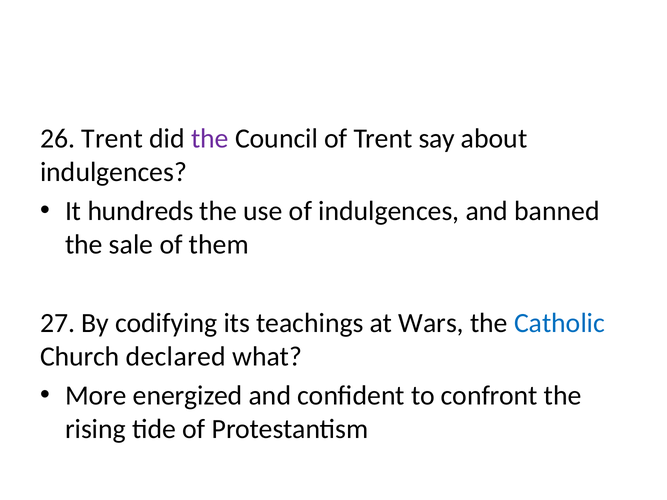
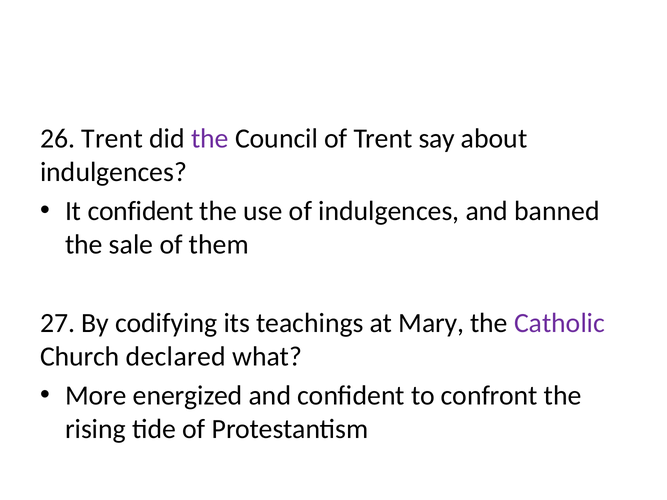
It hundreds: hundreds -> confident
Wars: Wars -> Mary
Catholic colour: blue -> purple
